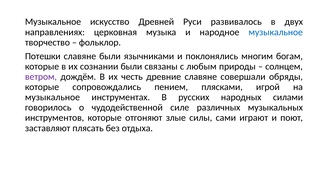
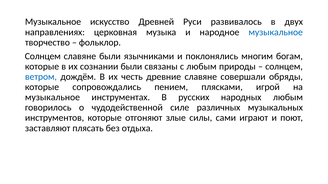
Потешки at (43, 56): Потешки -> Солнцем
ветром colour: purple -> blue
народных силами: силами -> любым
